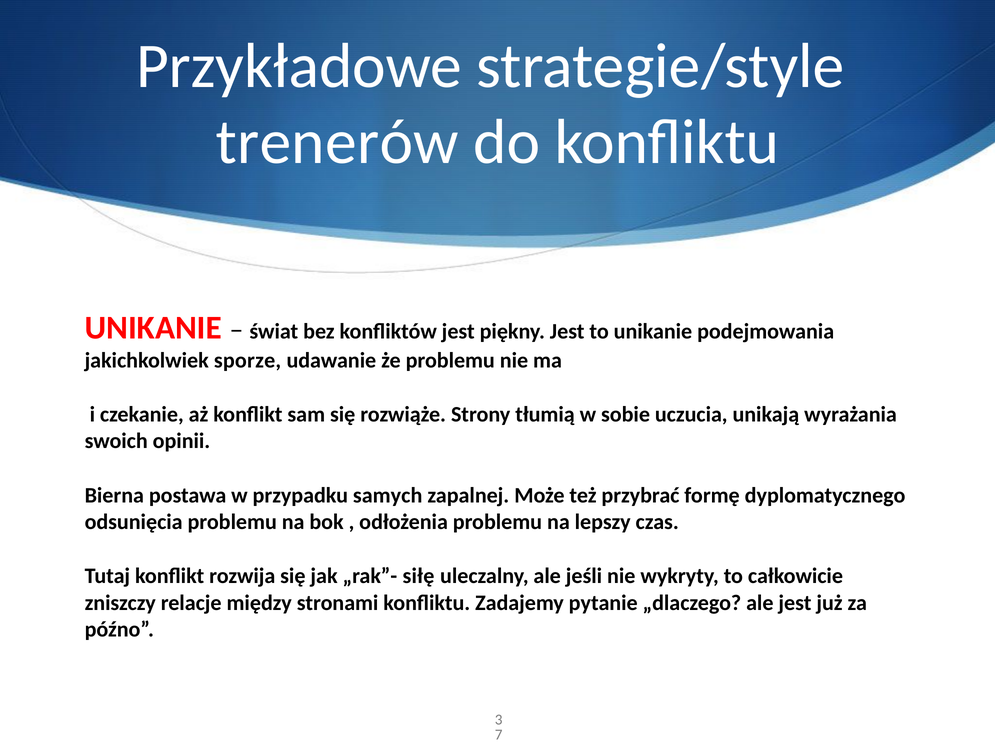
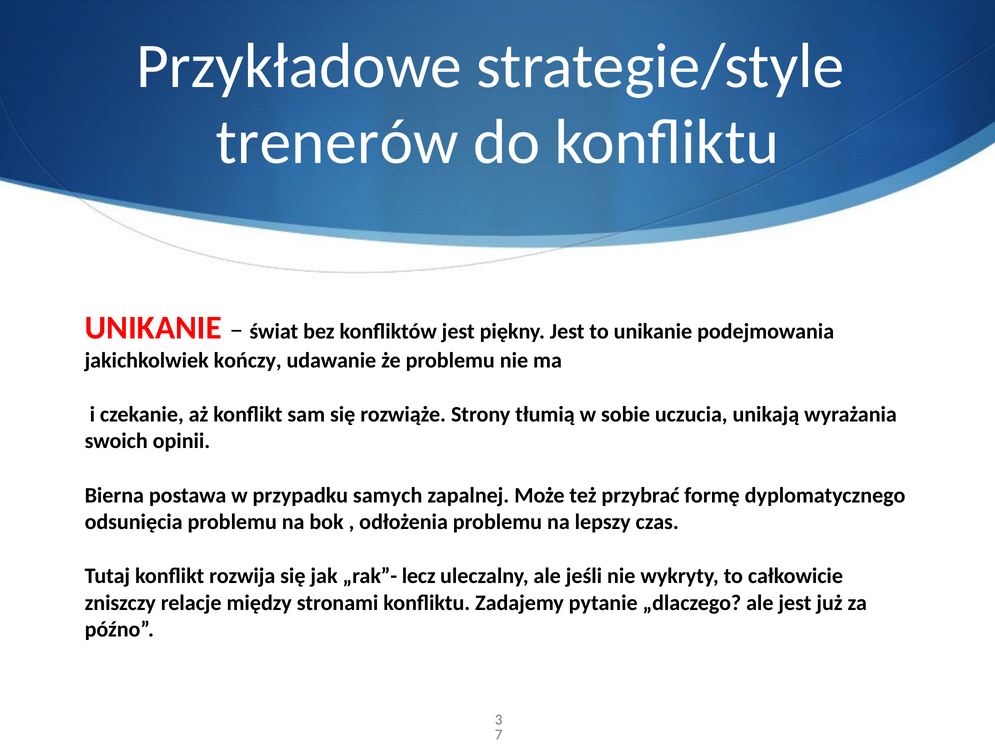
sporze: sporze -> kończy
siłę: siłę -> lecz
